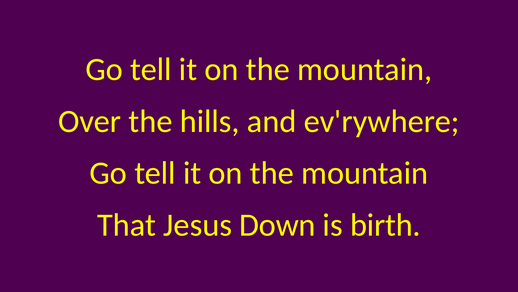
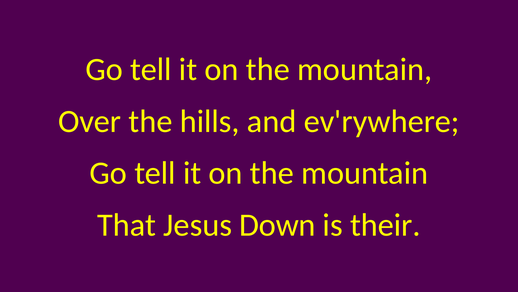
birth: birth -> their
